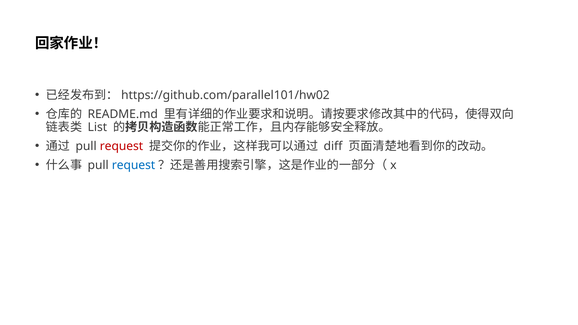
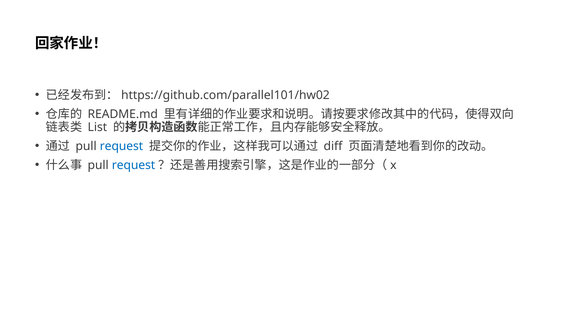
request at (121, 146) colour: red -> blue
